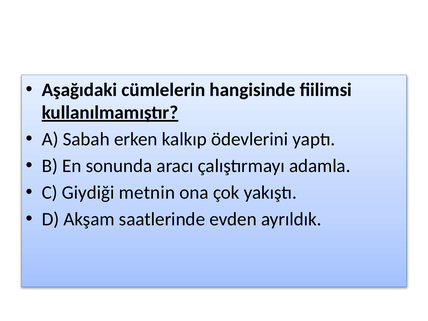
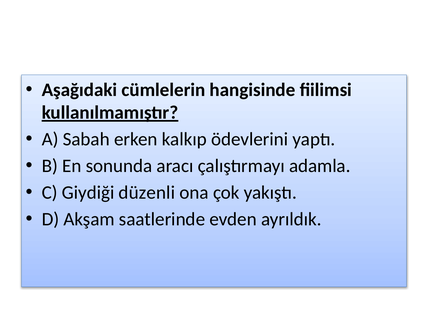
metnin: metnin -> düzenli
